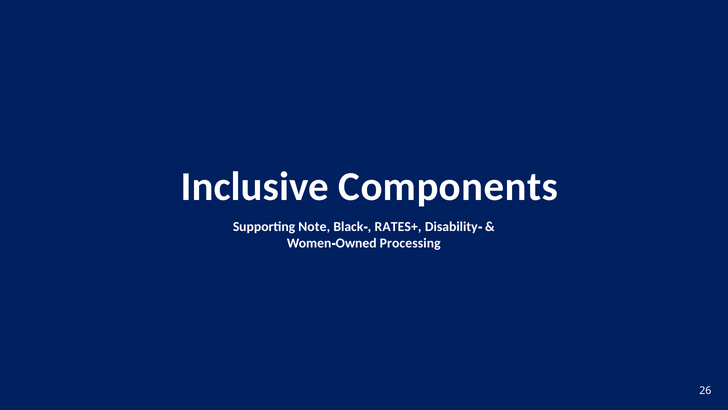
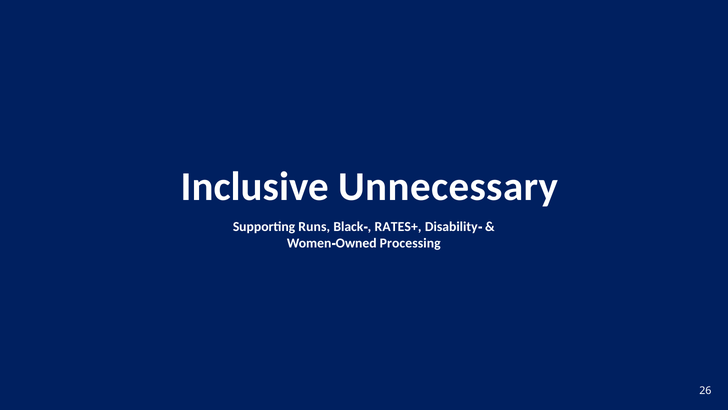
Components: Components -> Unnecessary
Note: Note -> Runs
